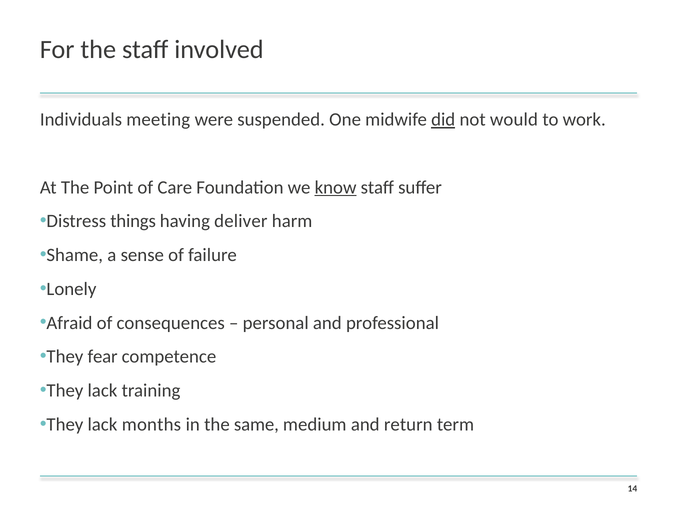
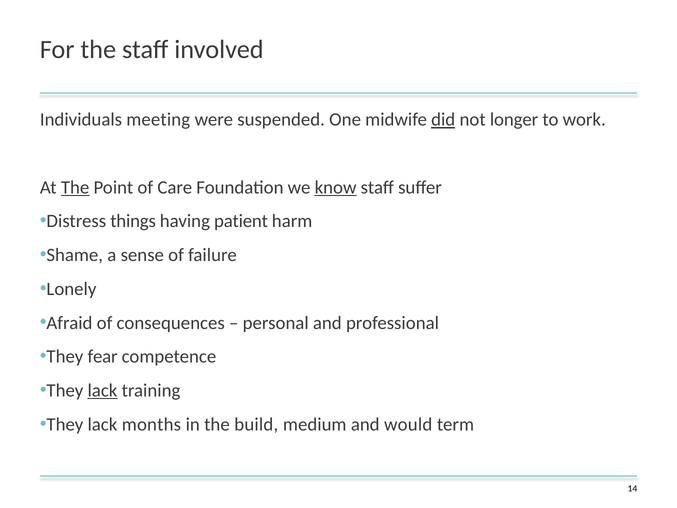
would: would -> longer
The at (75, 187) underline: none -> present
deliver: deliver -> patient
lack at (102, 390) underline: none -> present
same: same -> build
return: return -> would
